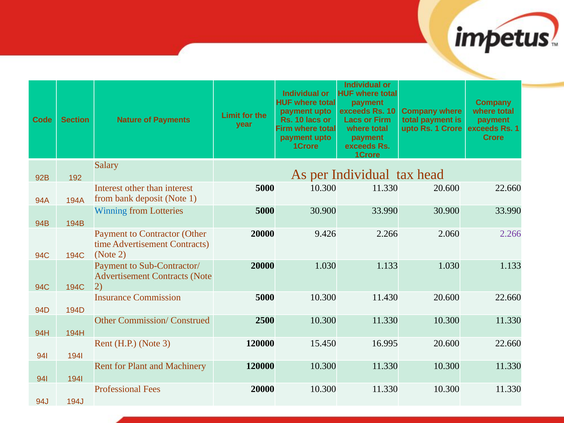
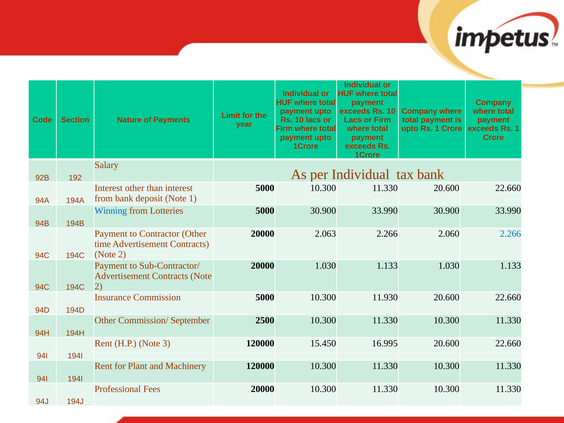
tax head: head -> bank
9.426: 9.426 -> 2.063
2.266 at (511, 234) colour: purple -> blue
11.430: 11.430 -> 11.930
Construed: Construed -> September
